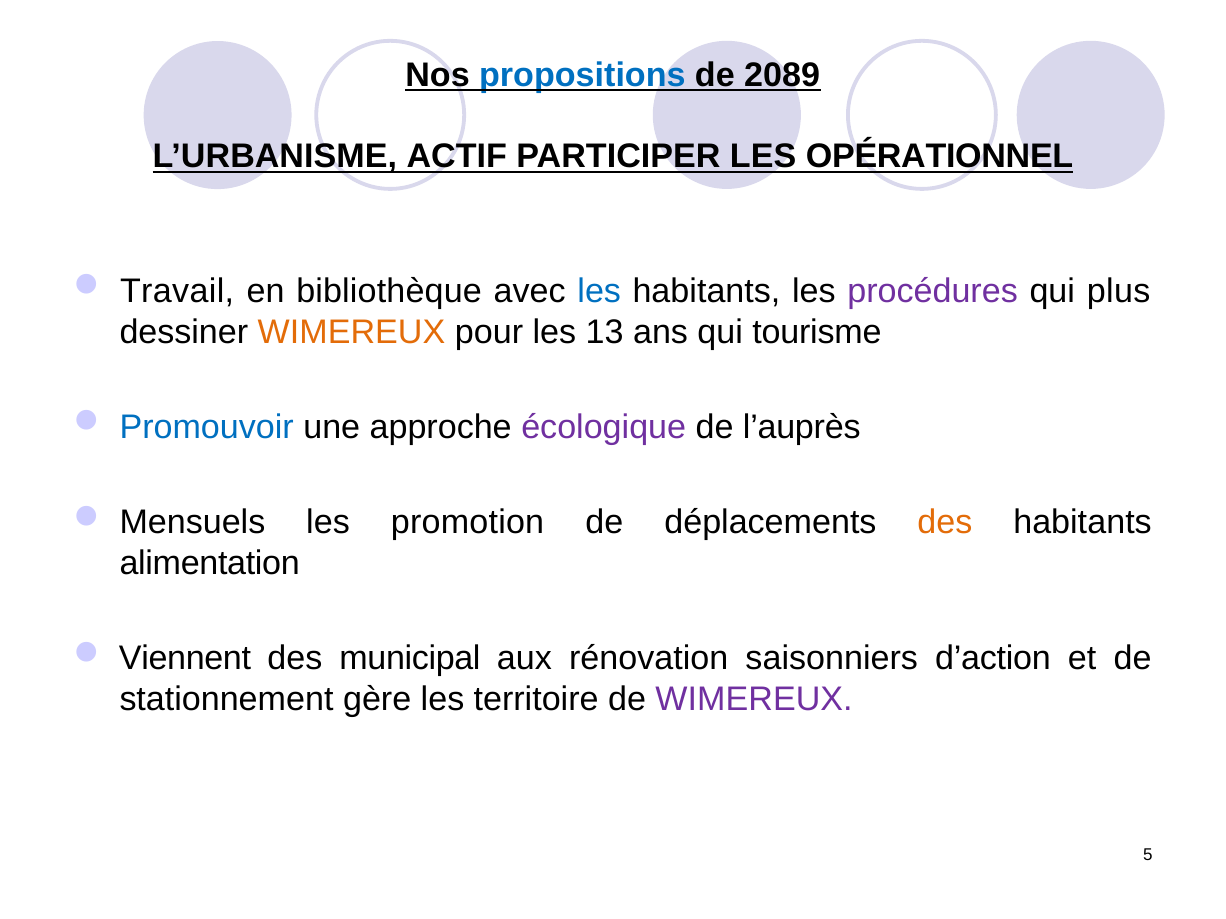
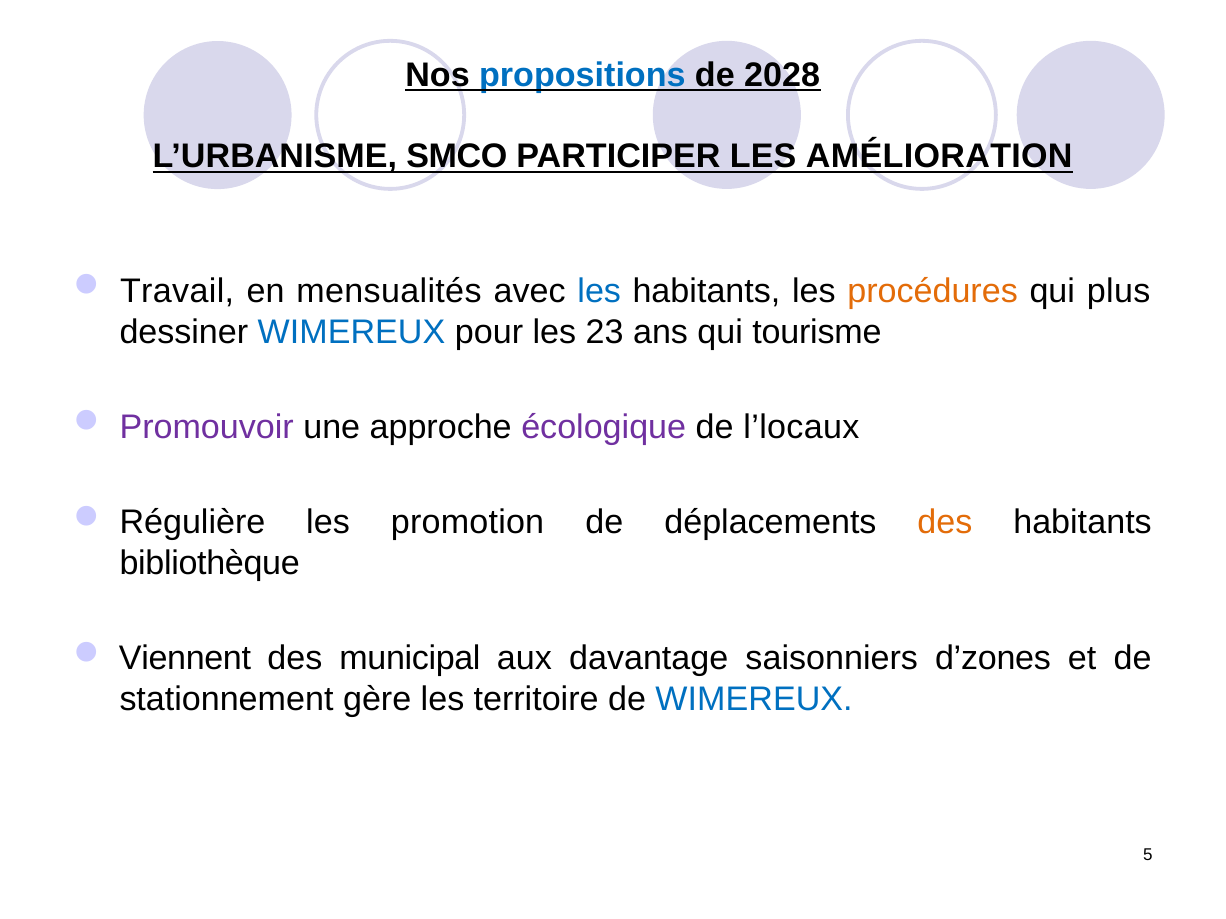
2089: 2089 -> 2028
ACTIF: ACTIF -> SMCO
OPÉRATIONNEL: OPÉRATIONNEL -> AMÉLIORATION
bibliothèque: bibliothèque -> mensualités
procédures colour: purple -> orange
WIMEREUX at (352, 332) colour: orange -> blue
13: 13 -> 23
Promouvoir colour: blue -> purple
l’auprès: l’auprès -> l’locaux
Mensuels: Mensuels -> Régulière
alimentation: alimentation -> bibliothèque
rénovation: rénovation -> davantage
d’action: d’action -> d’zones
WIMEREUX at (754, 700) colour: purple -> blue
